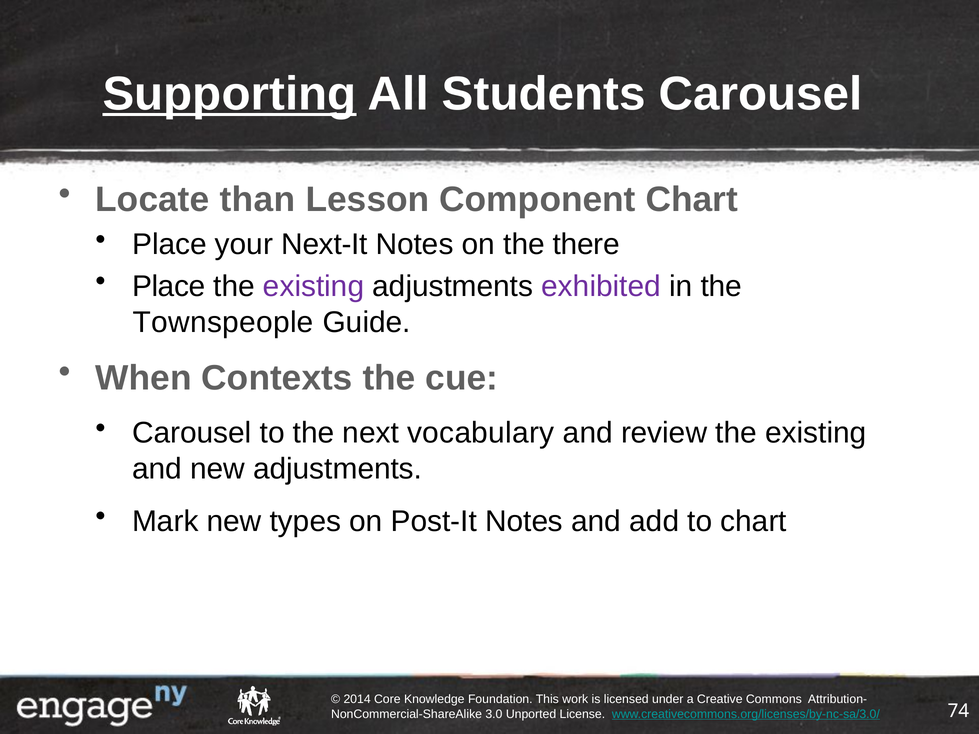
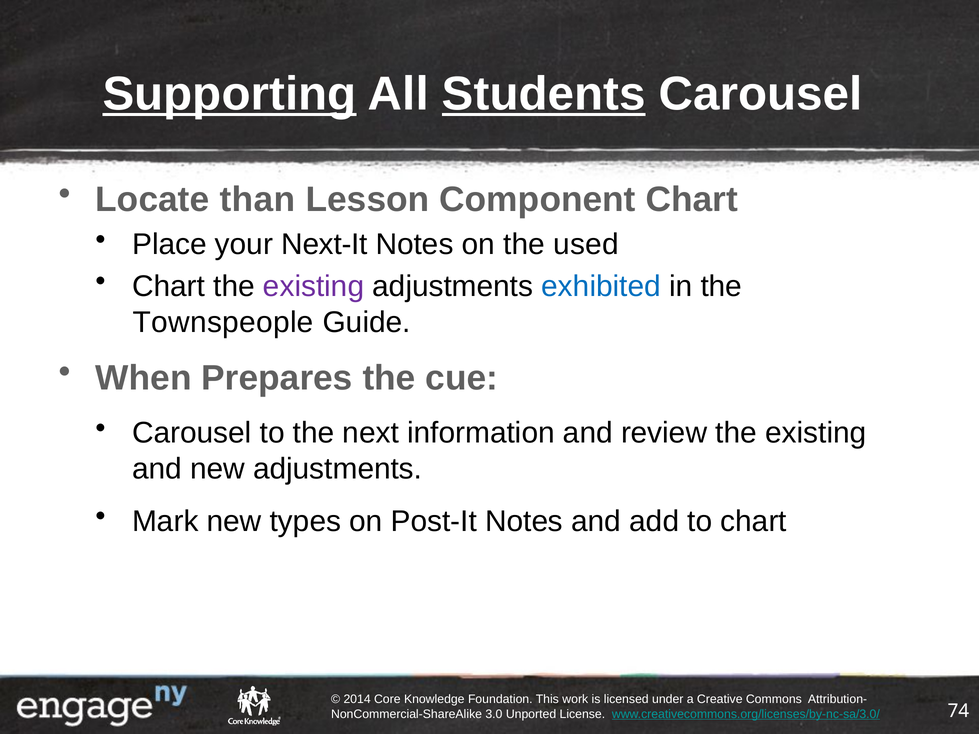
Students underline: none -> present
there: there -> used
Place at (169, 286): Place -> Chart
exhibited colour: purple -> blue
Contexts: Contexts -> Prepares
vocabulary: vocabulary -> information
